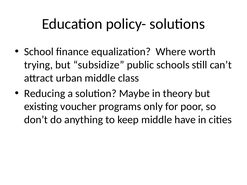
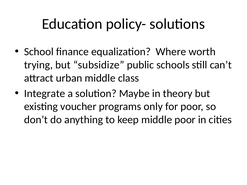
Reducing: Reducing -> Integrate
middle have: have -> poor
